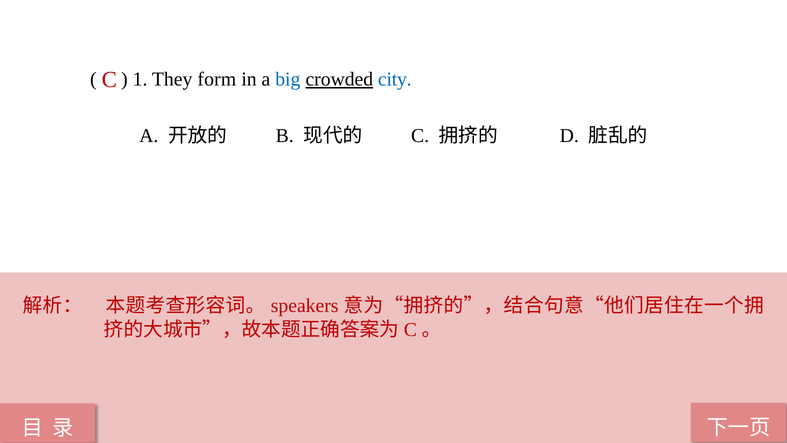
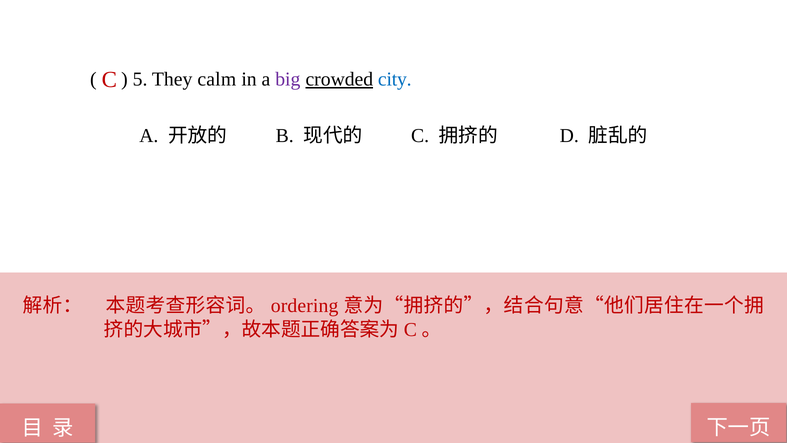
1: 1 -> 5
form: form -> calm
big colour: blue -> purple
speakers: speakers -> ordering
